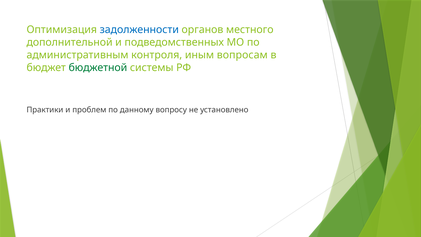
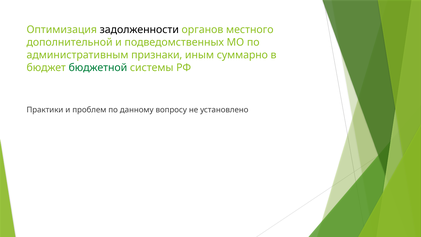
задолженности colour: blue -> black
контроля: контроля -> признаки
вопросам: вопросам -> суммарно
